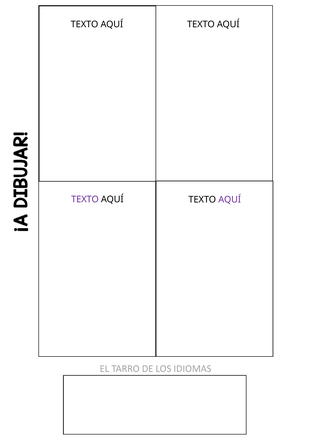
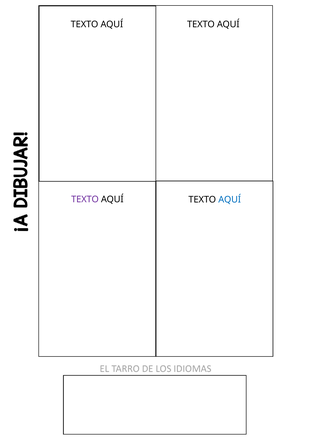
AQUÍ at (230, 199) colour: purple -> blue
